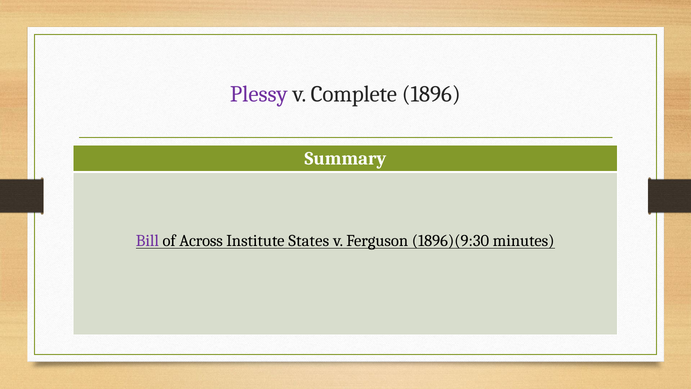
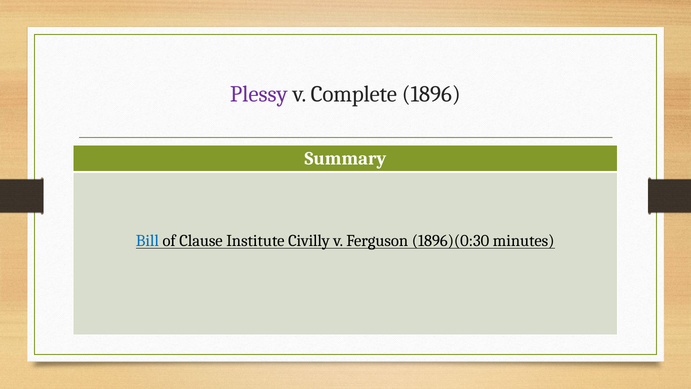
Bill colour: purple -> blue
Across: Across -> Clause
States: States -> Civilly
1896)(9:30: 1896)(9:30 -> 1896)(0:30
